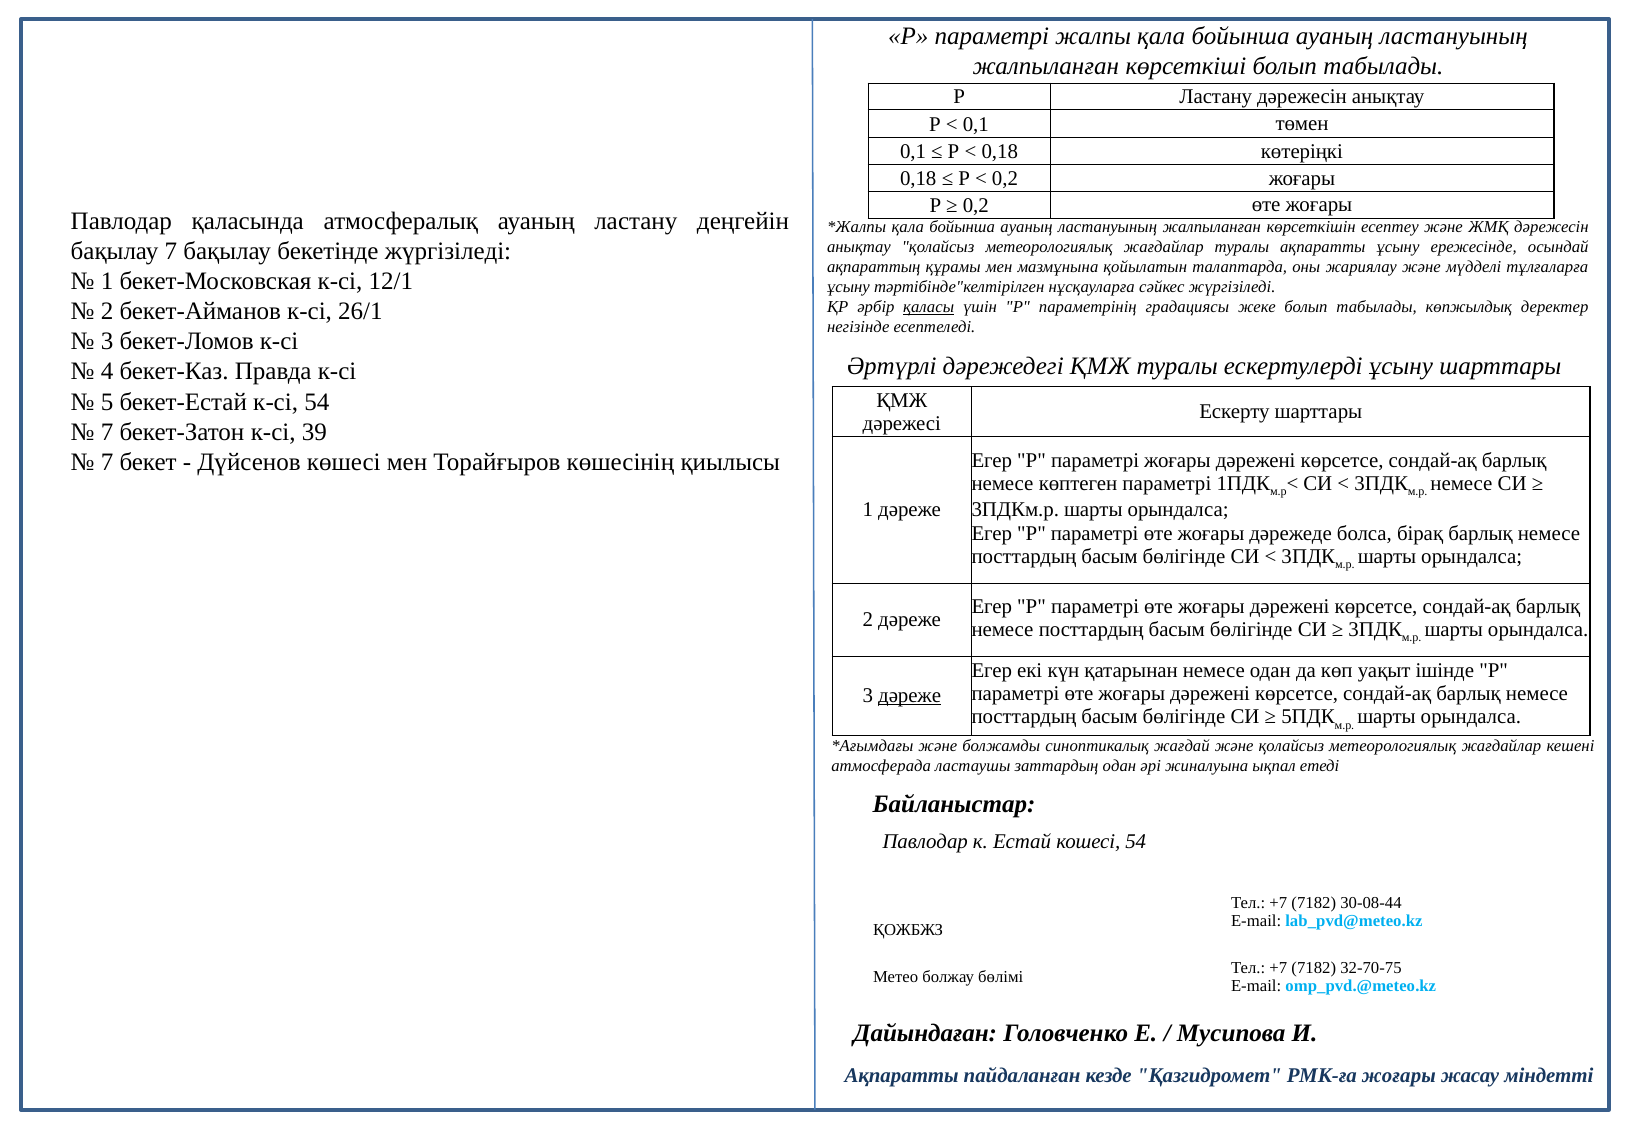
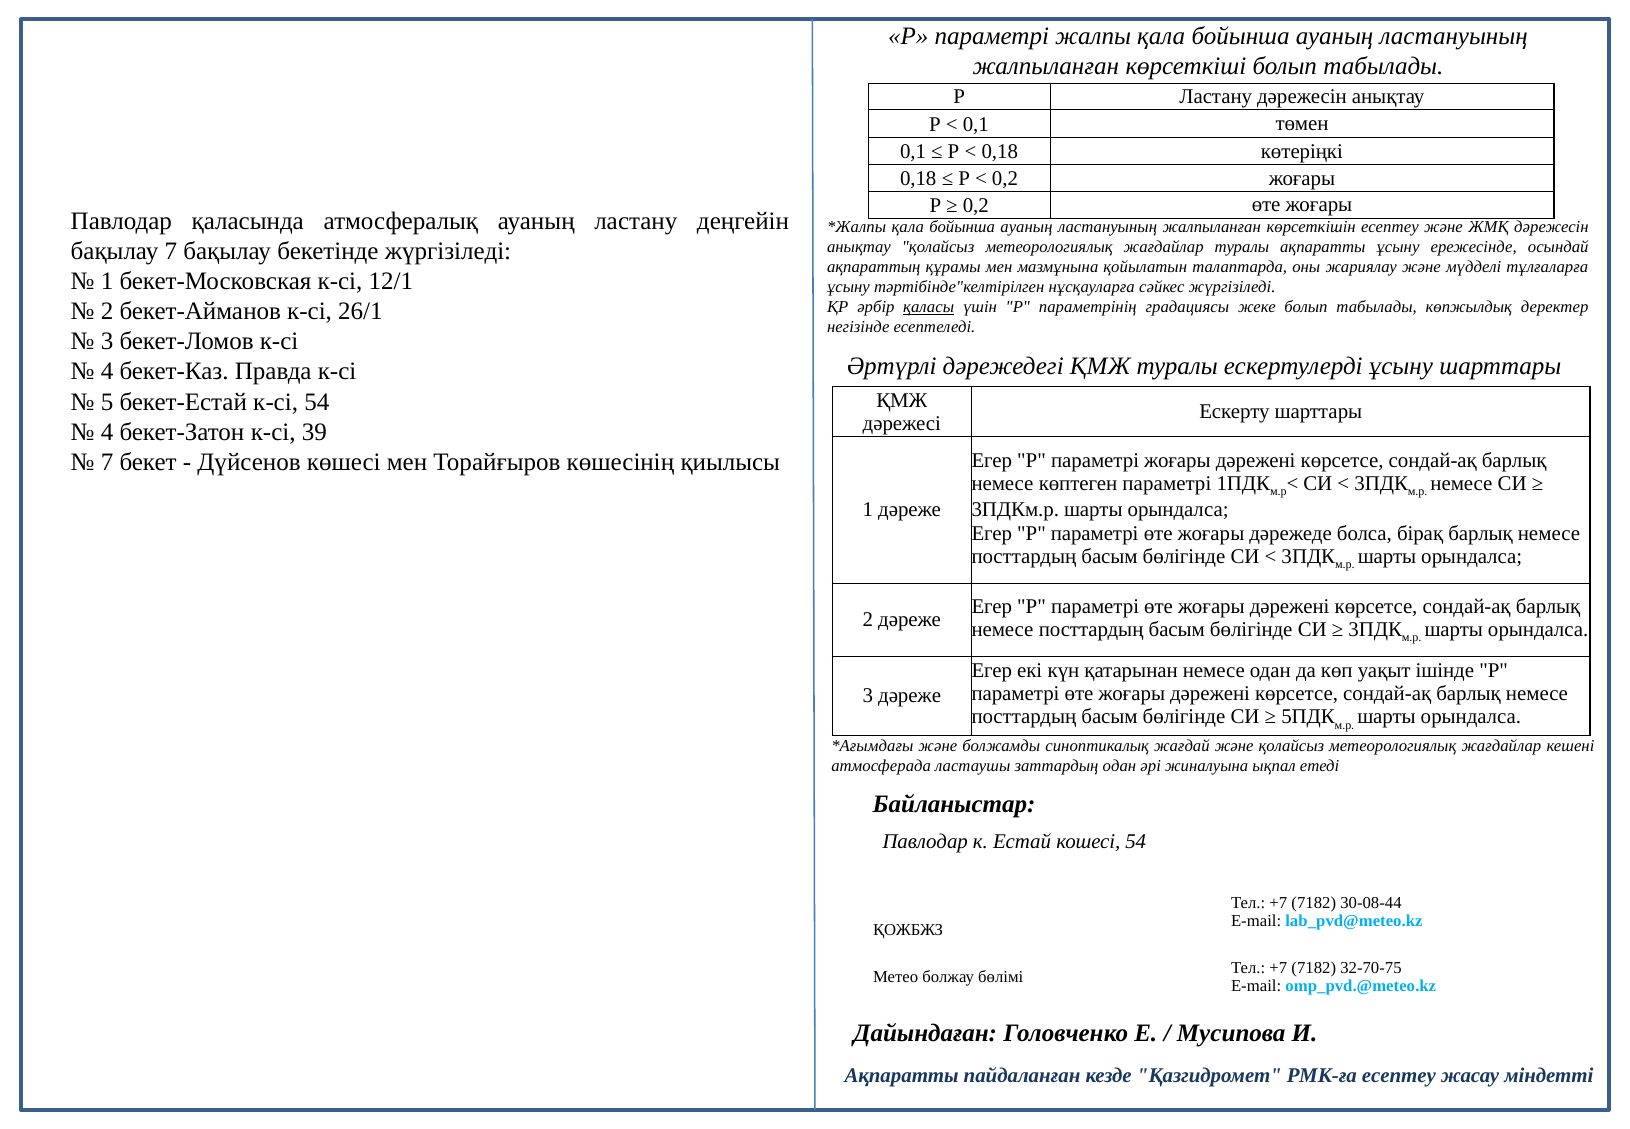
7 at (107, 432): 7 -> 4
дәреже at (910, 695) underline: present -> none
РМК-ға жоғары: жоғары -> есептеу
